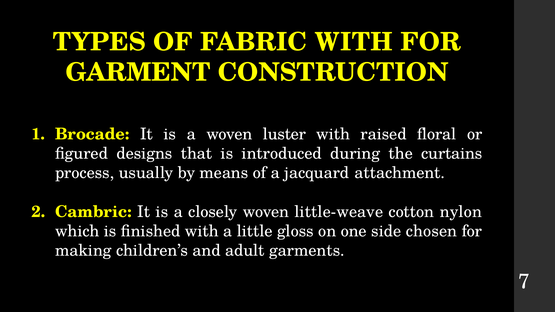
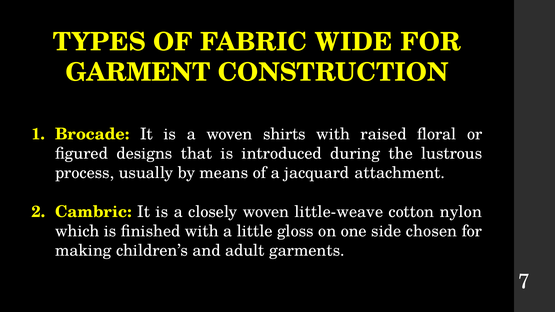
FABRIC WITH: WITH -> WIDE
luster: luster -> shirts
curtains: curtains -> lustrous
